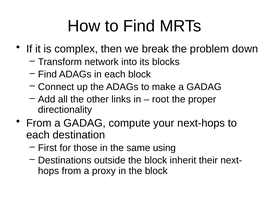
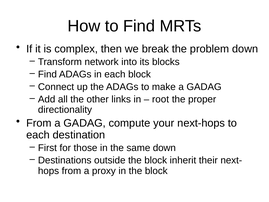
same using: using -> down
